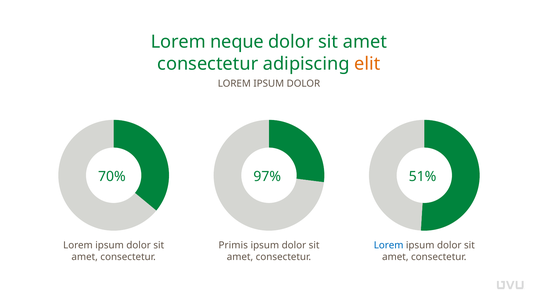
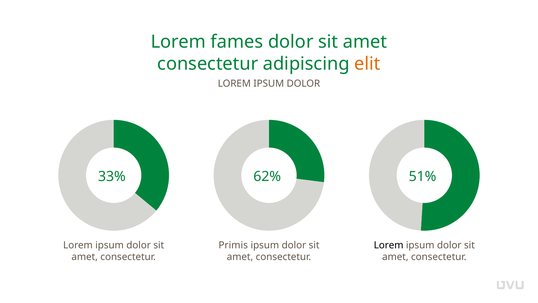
neque: neque -> fames
70%: 70% -> 33%
97%: 97% -> 62%
Lorem at (389, 245) colour: blue -> black
